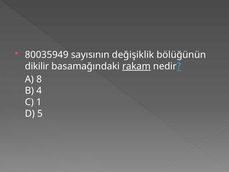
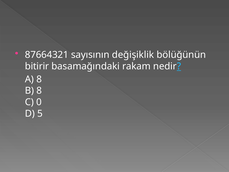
80035949: 80035949 -> 87664321
dikilir: dikilir -> bitirir
rakam underline: present -> none
B 4: 4 -> 8
1: 1 -> 0
